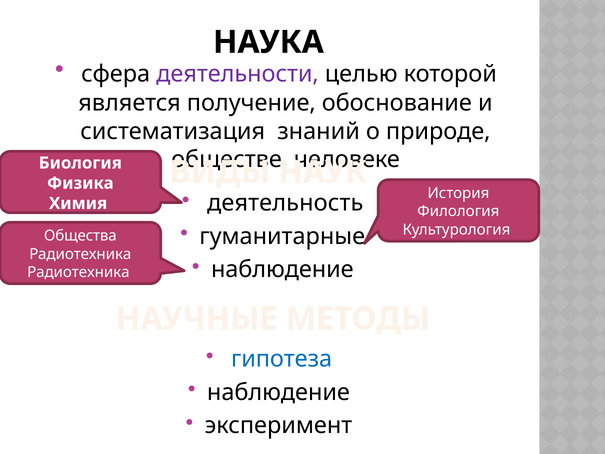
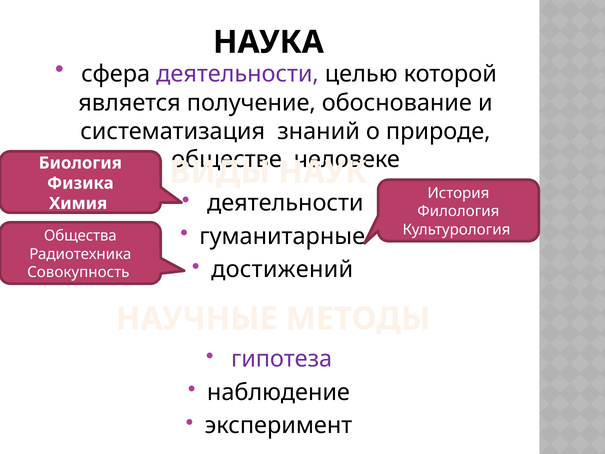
деятельность at (285, 203): деятельность -> деятельности
наблюдение at (282, 269): наблюдение -> достижений
Радиотехника at (78, 272): Радиотехника -> Совокупность
гипотеза colour: blue -> purple
